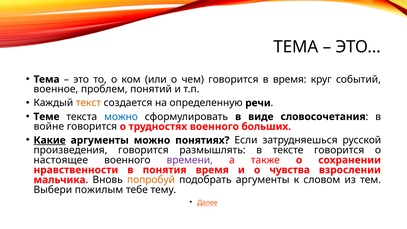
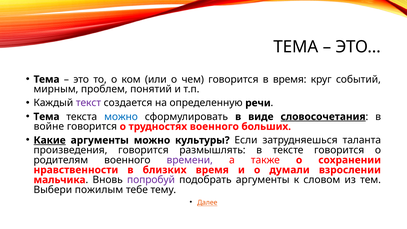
военное: военное -> мирным
текст colour: orange -> purple
Теме at (46, 117): Теме -> Тема
словосочетания underline: none -> present
понятиях: понятиях -> культуры
русской: русской -> таланта
настоящее: настоящее -> родителям
понятия: понятия -> близких
чувства: чувства -> думали
попробуй colour: orange -> purple
